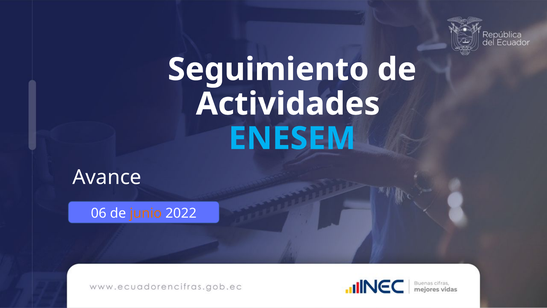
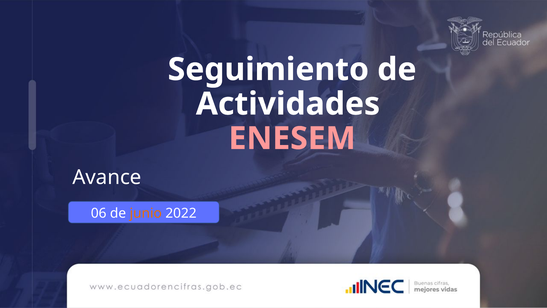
ENESEM colour: light blue -> pink
